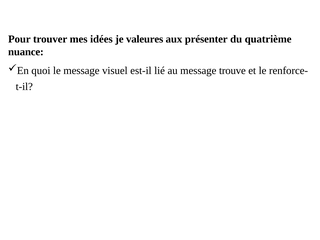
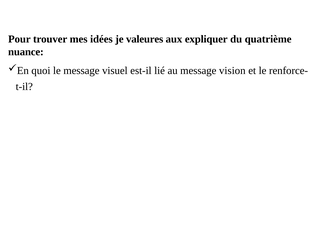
présenter: présenter -> expliquer
trouve: trouve -> vision
